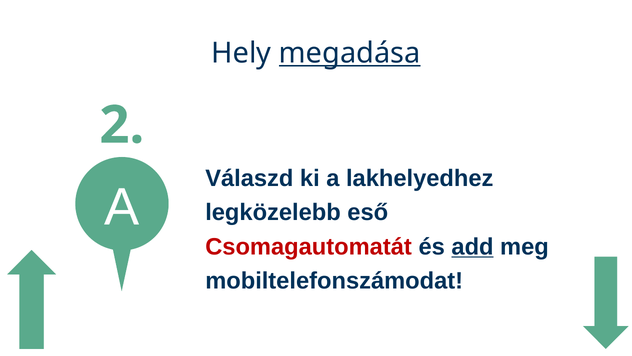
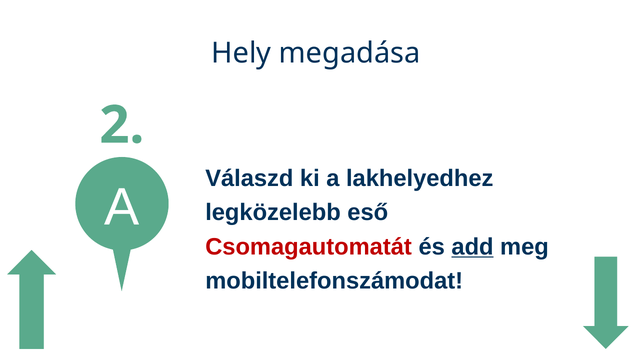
megadása underline: present -> none
